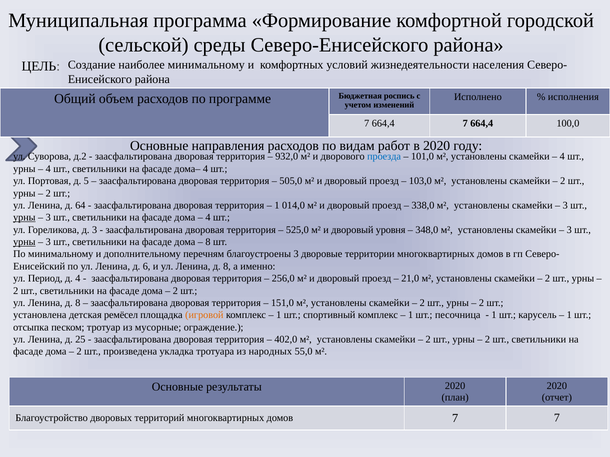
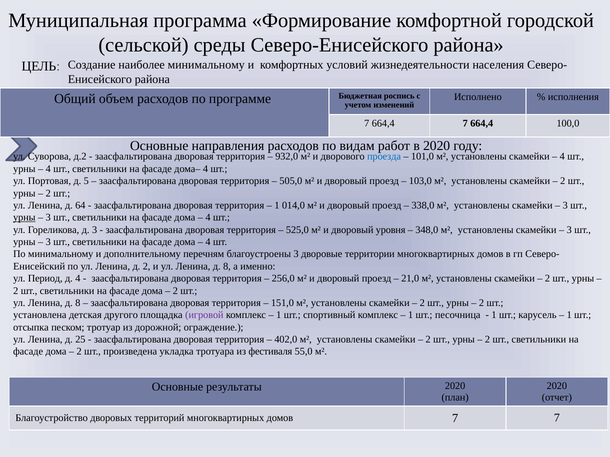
урны at (24, 242) underline: present -> none
8 at (208, 242): 8 -> 4
д 6: 6 -> 2
ремёсел: ремёсел -> другого
игровой colour: orange -> purple
мусорные: мусорные -> дорожной
народных: народных -> фестиваля
